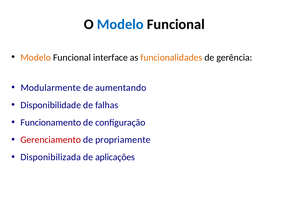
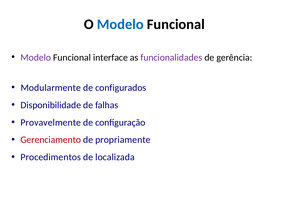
Modelo at (36, 57) colour: orange -> purple
funcionalidades colour: orange -> purple
aumentando: aumentando -> configurados
Funcionamento: Funcionamento -> Provavelmente
Disponibilizada: Disponibilizada -> Procedimentos
aplicações: aplicações -> localizada
